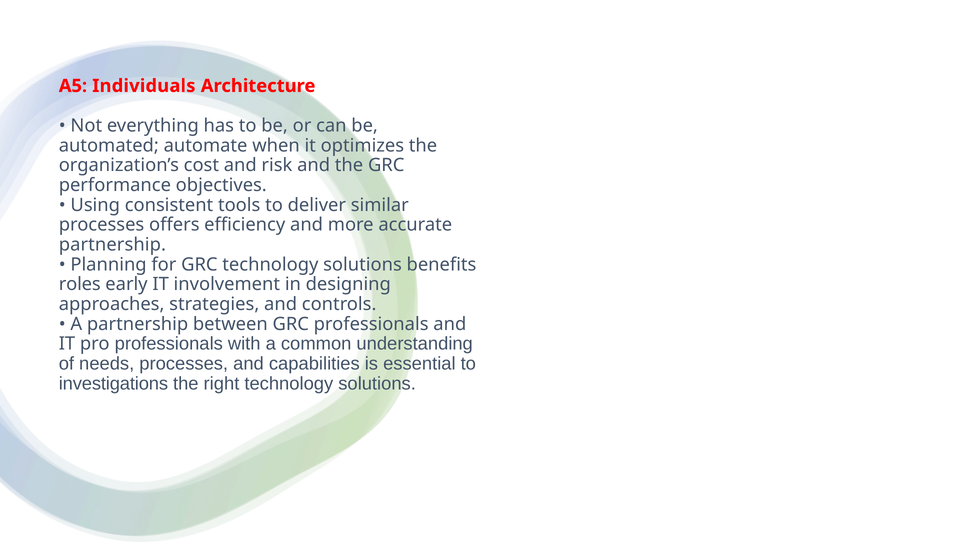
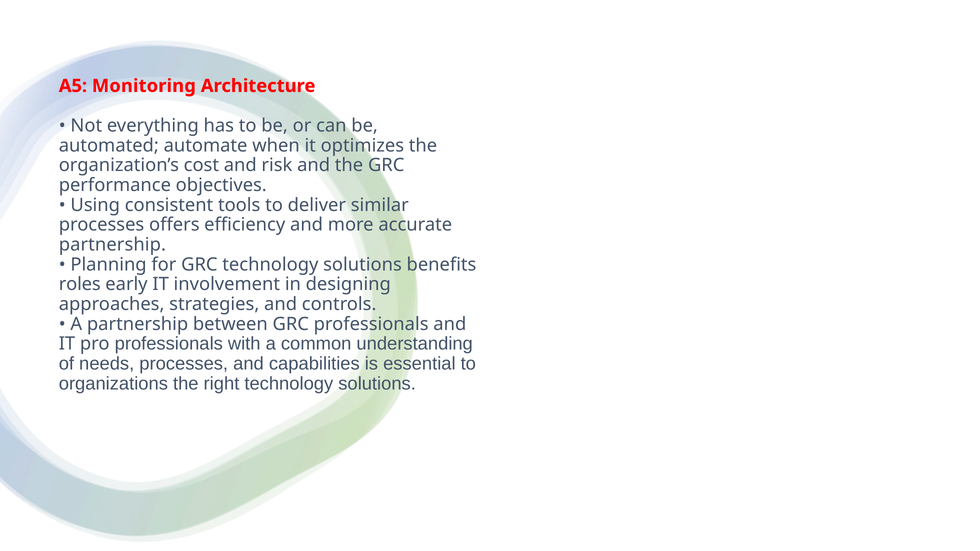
Individuals: Individuals -> Monitoring
investigations: investigations -> organizations
